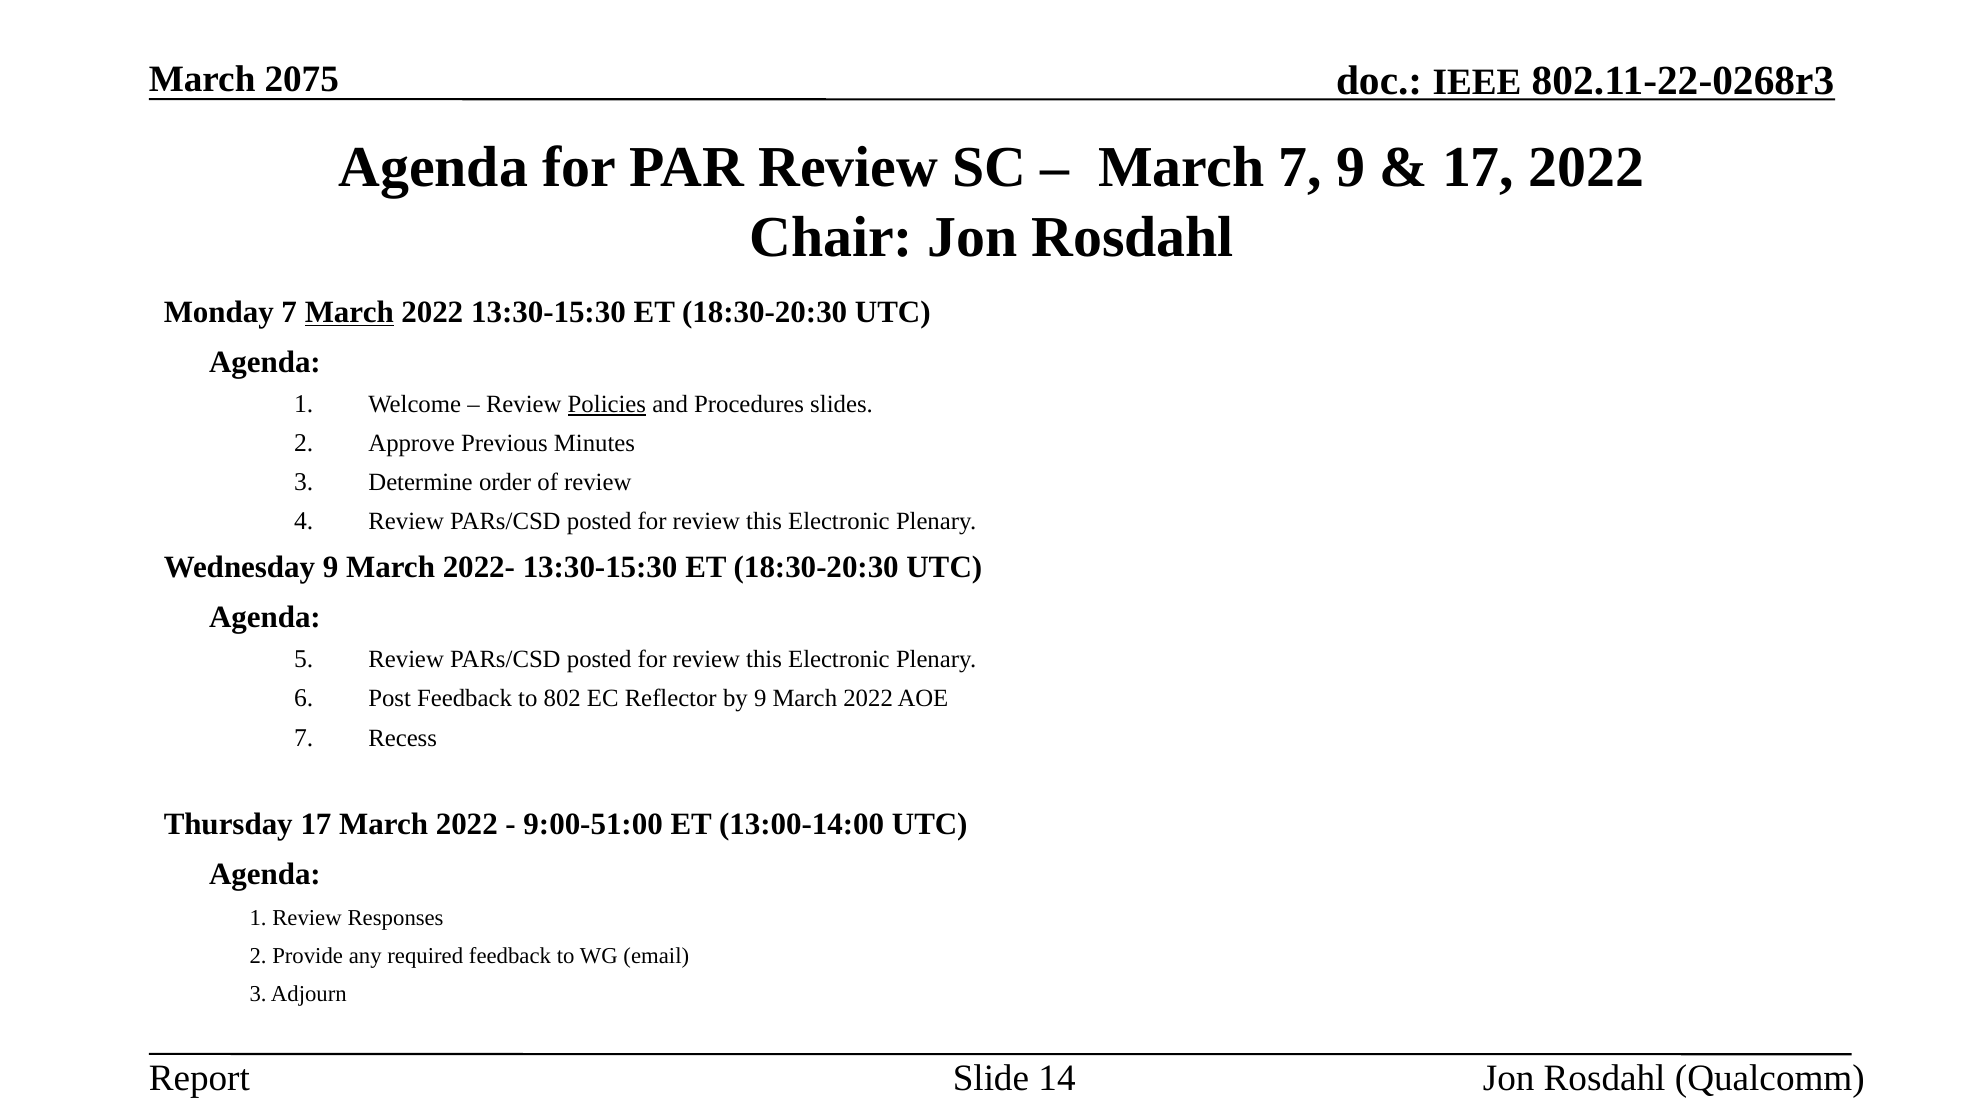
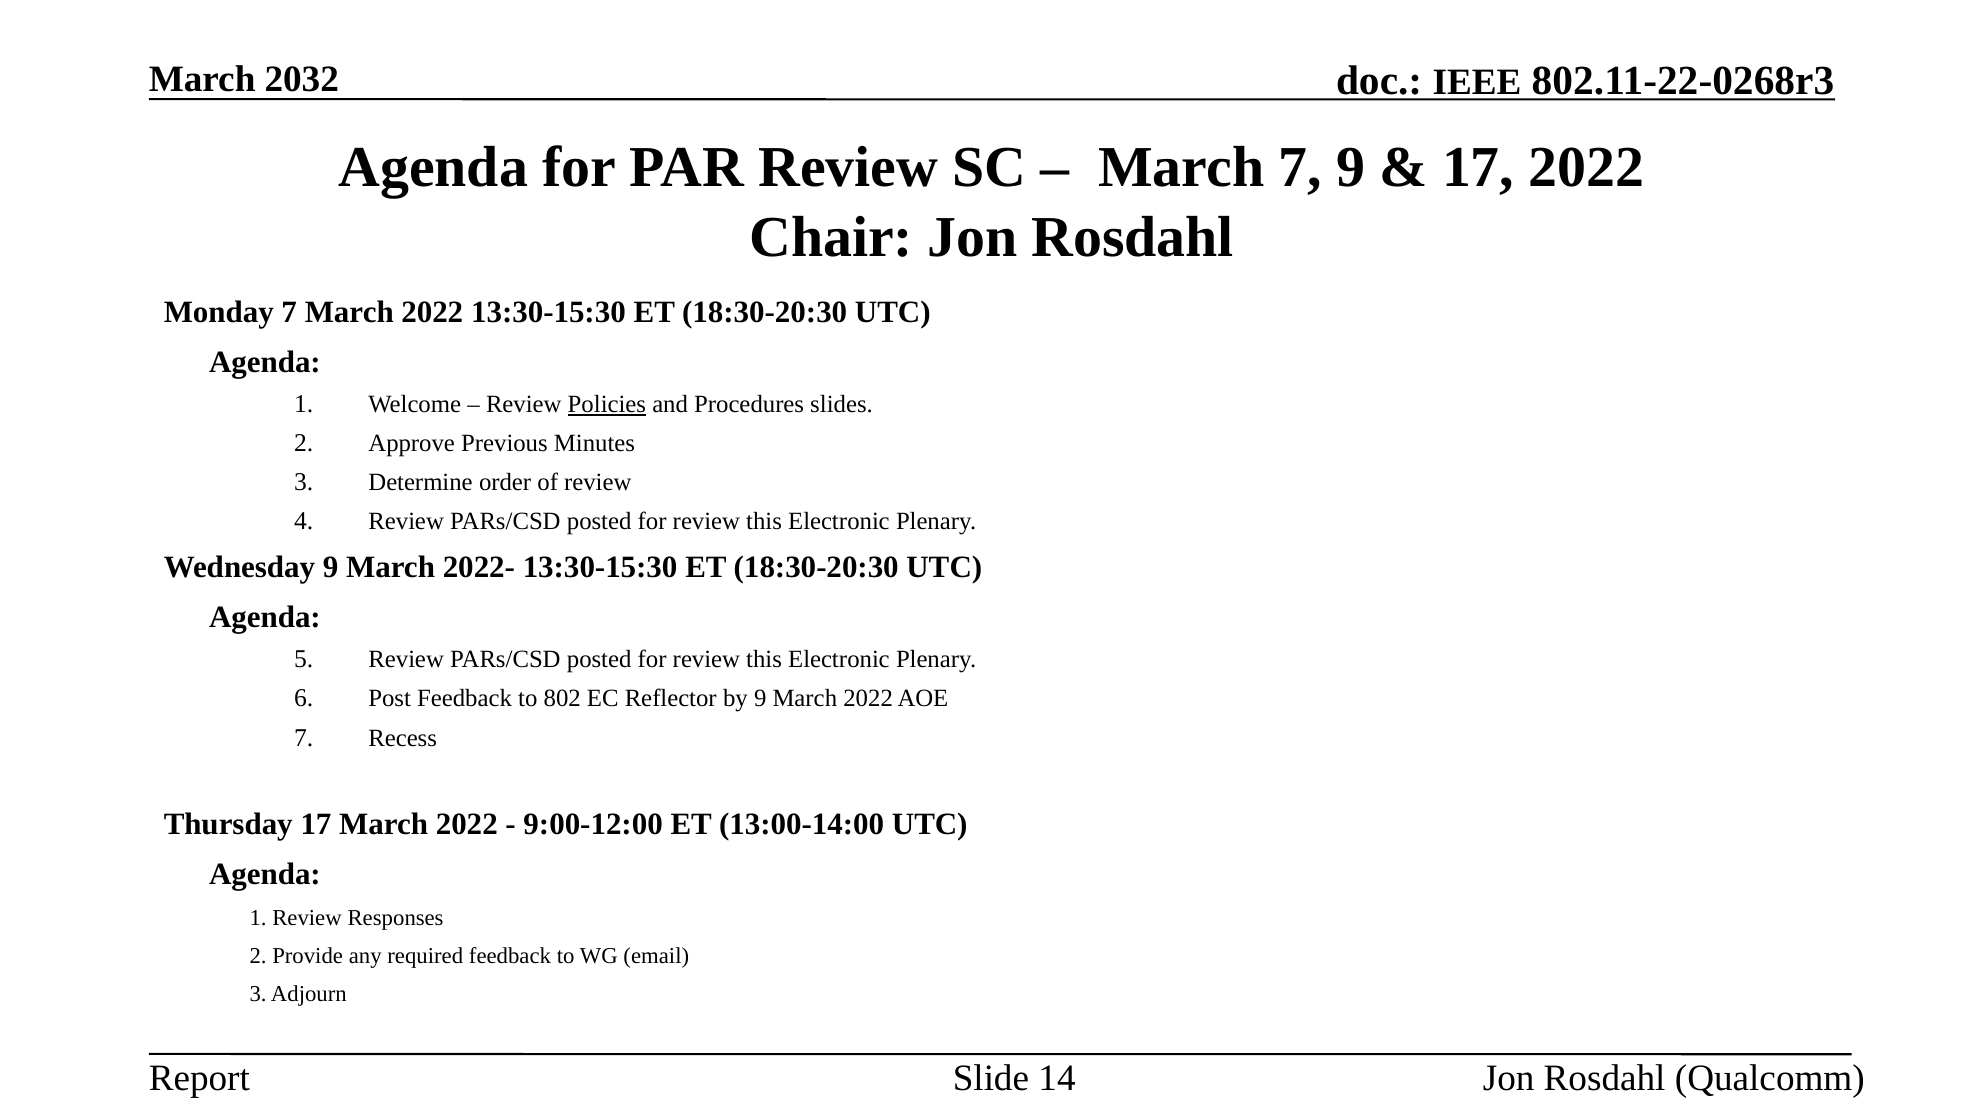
2075: 2075 -> 2032
March at (349, 312) underline: present -> none
9:00-51:00: 9:00-51:00 -> 9:00-12:00
